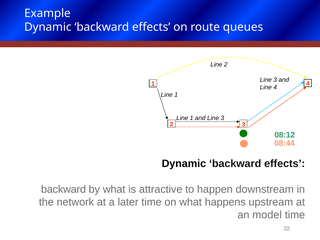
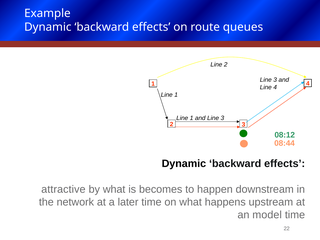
backward at (64, 189): backward -> attractive
attractive: attractive -> becomes
